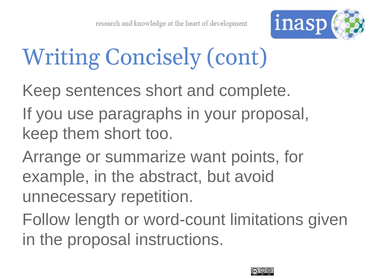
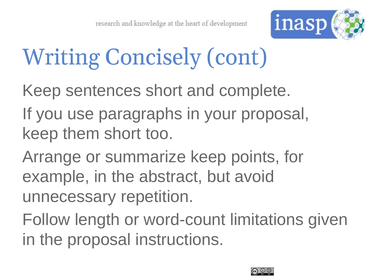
summarize want: want -> keep
